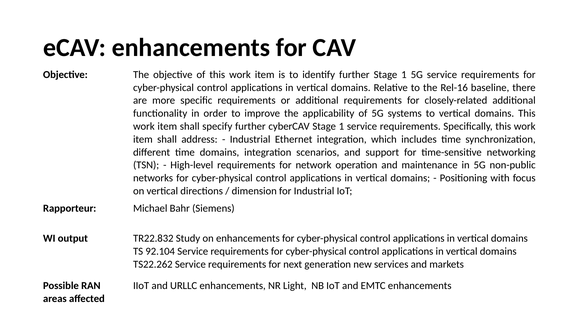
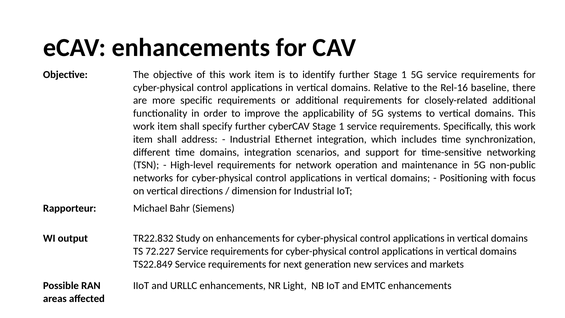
92.104: 92.104 -> 72.227
TS22.262: TS22.262 -> TS22.849
